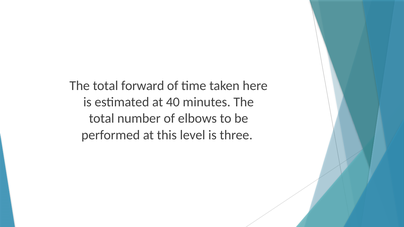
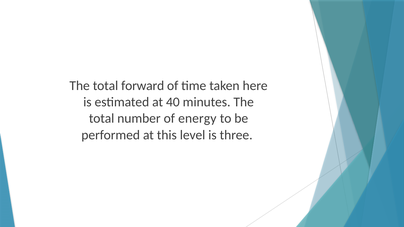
elbows: elbows -> energy
